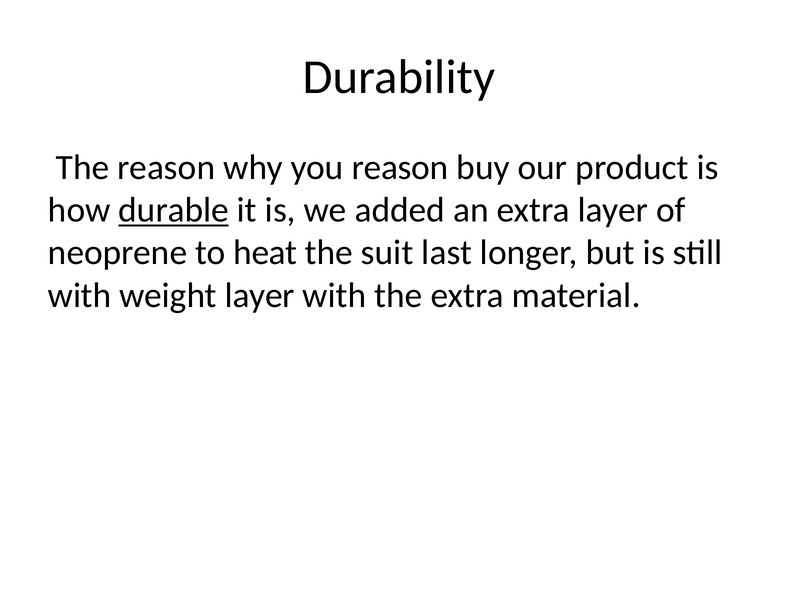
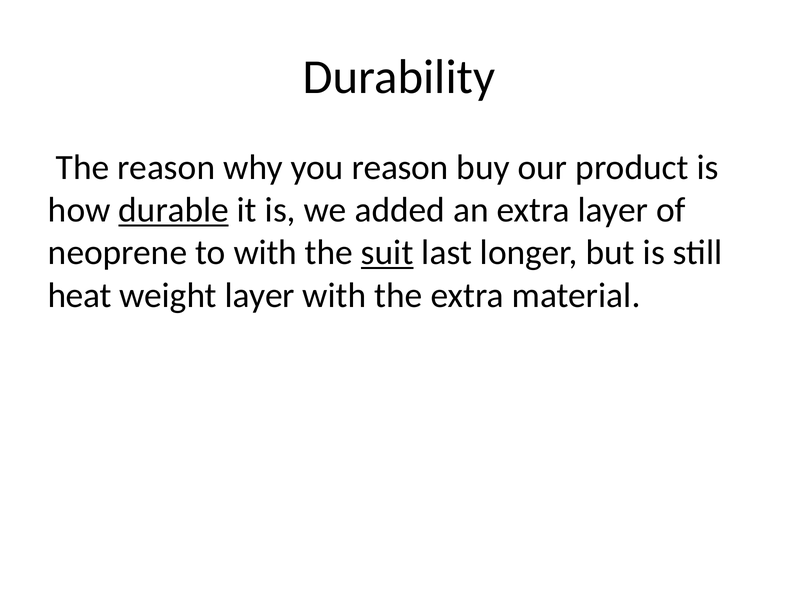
to heat: heat -> with
suit underline: none -> present
with at (80, 295): with -> heat
